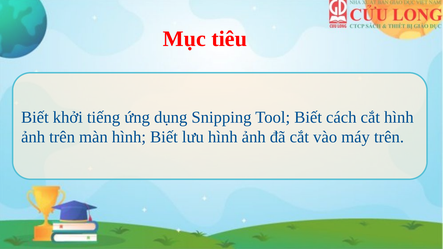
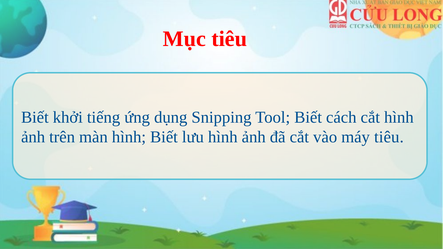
máy trên: trên -> tiêu
